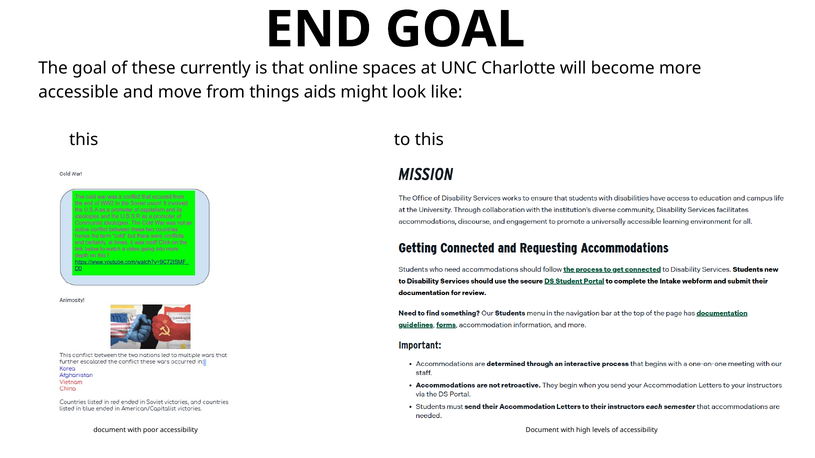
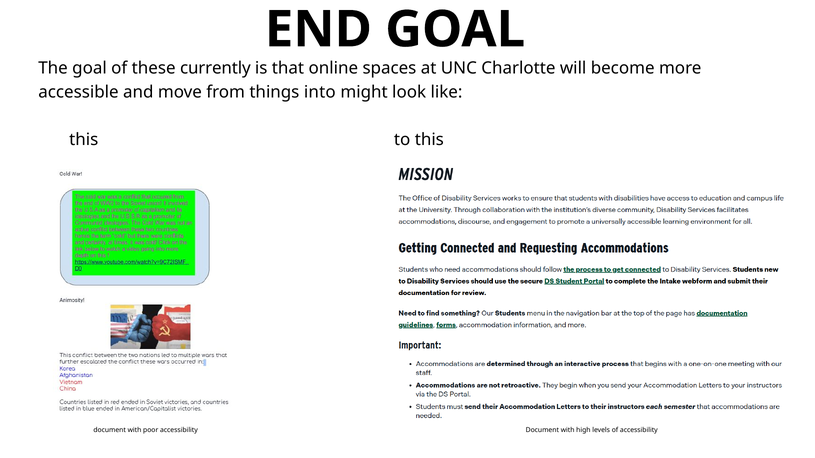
aids: aids -> into
